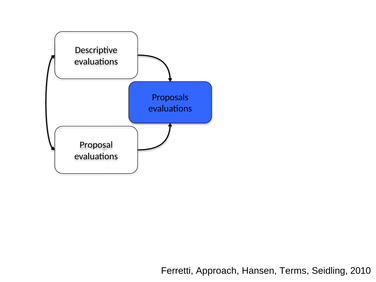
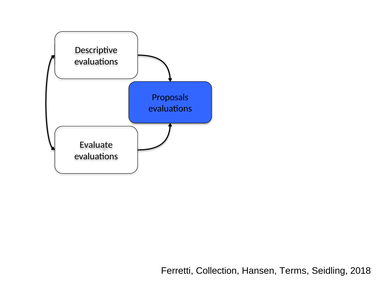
Proposal: Proposal -> Evaluate
Approach: Approach -> Collection
2010: 2010 -> 2018
